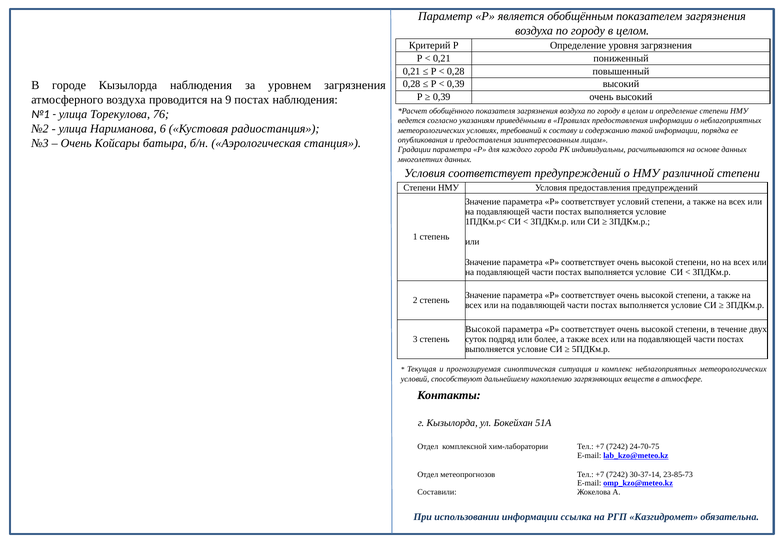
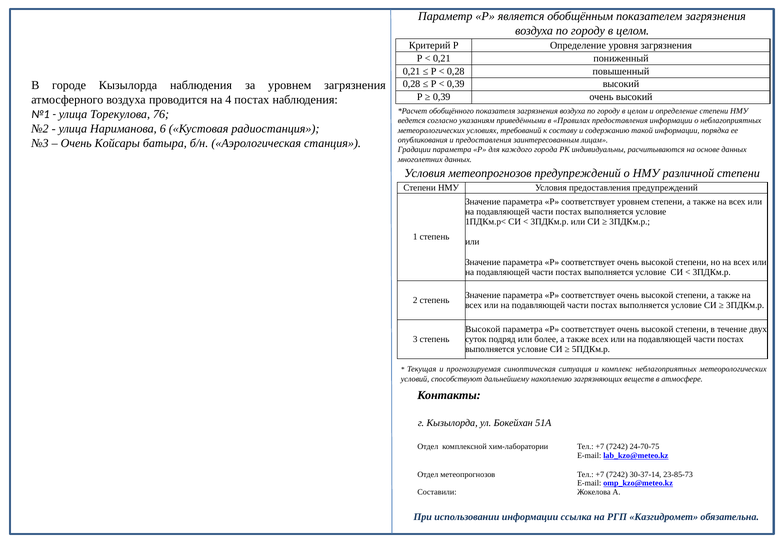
9: 9 -> 4
Условия соответствует: соответствует -> метеопрогнозов
соответствует условий: условий -> уровнем
